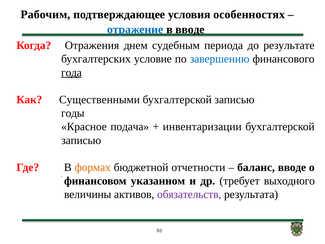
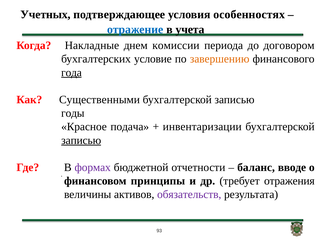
Рабочим: Рабочим -> Учетных
в вводе: вводе -> учета
Отражения: Отражения -> Накладные
судебным: судебным -> комиссии
результате: результате -> договором
завершению colour: blue -> orange
записью at (81, 140) underline: none -> present
формах colour: orange -> purple
указанном: указанном -> принципы
выходного: выходного -> отражения
